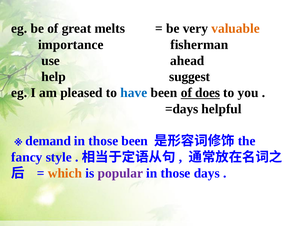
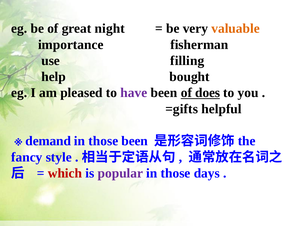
melts: melts -> night
ahead: ahead -> filling
suggest: suggest -> bought
have colour: blue -> purple
=days: =days -> =gifts
which colour: orange -> red
